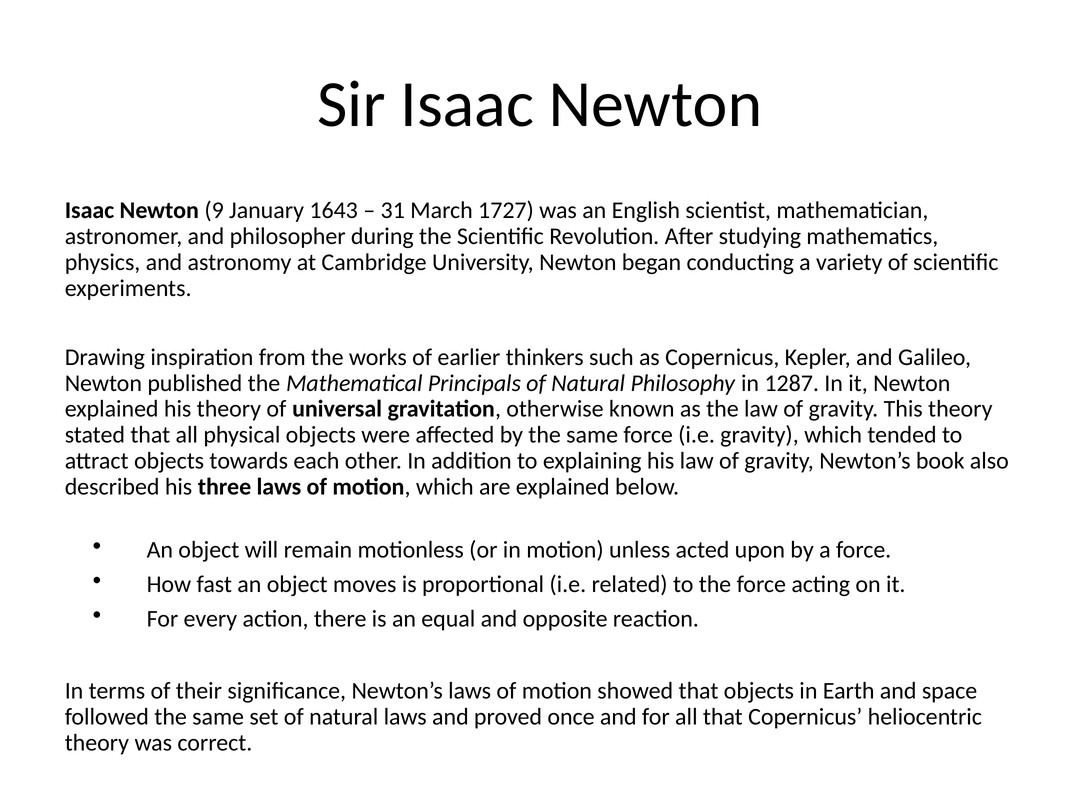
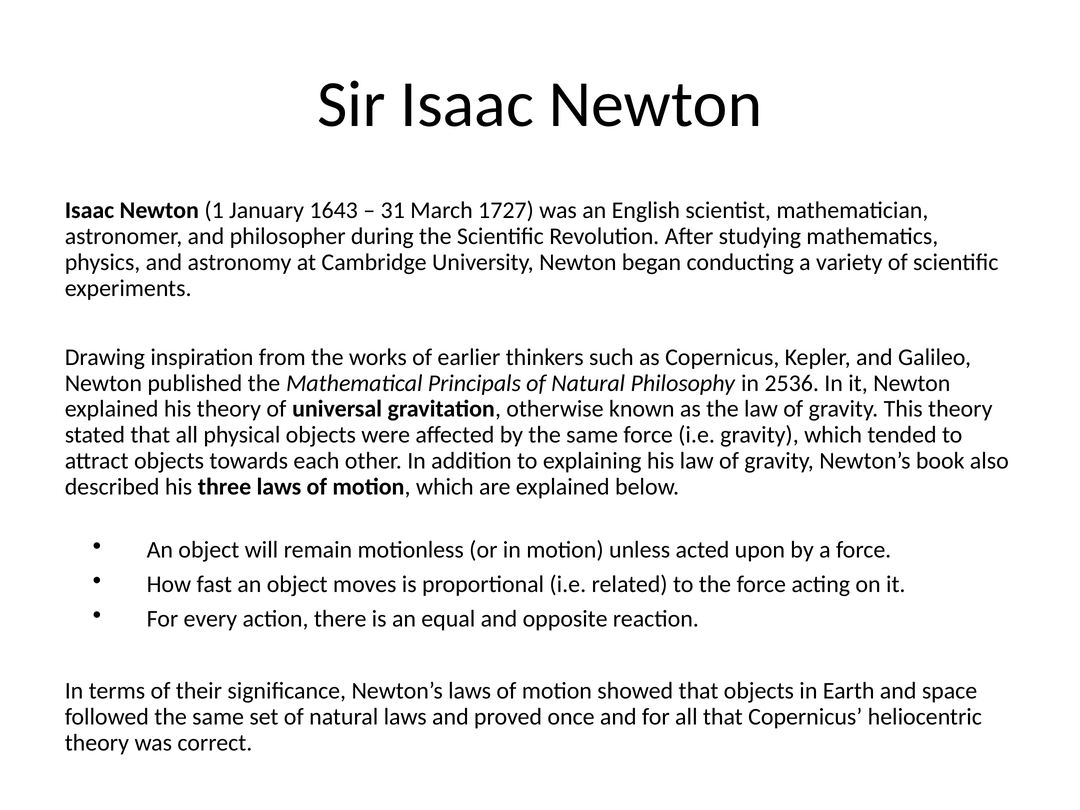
9: 9 -> 1
1287: 1287 -> 2536
